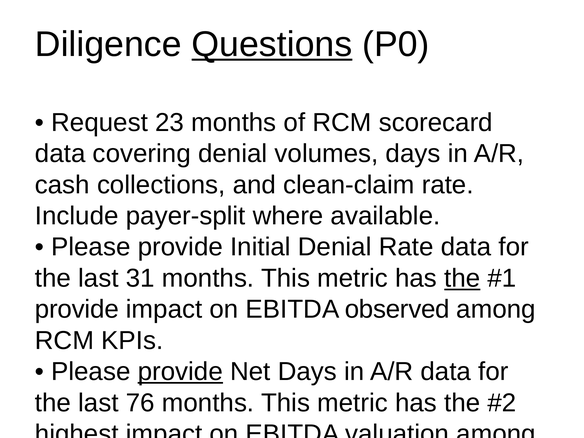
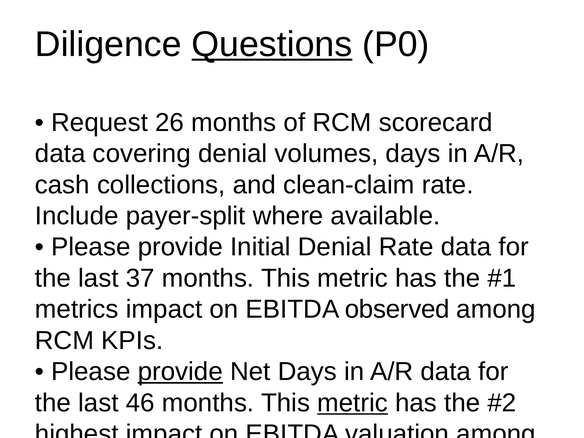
23: 23 -> 26
31: 31 -> 37
the at (462, 278) underline: present -> none
provide at (77, 309): provide -> metrics
76: 76 -> 46
metric at (353, 403) underline: none -> present
